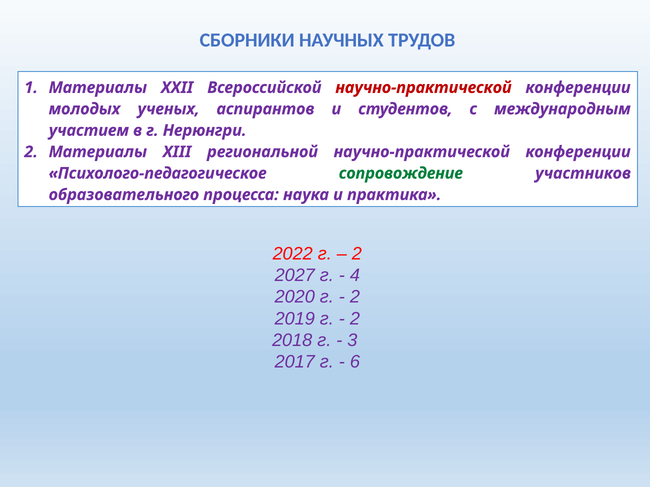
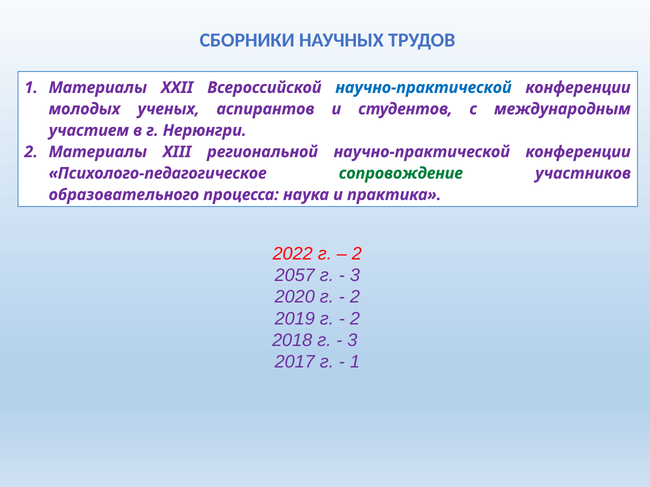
научно-практической at (424, 88) colour: red -> blue
2027: 2027 -> 2057
4 at (355, 276): 4 -> 3
6 at (355, 362): 6 -> 1
